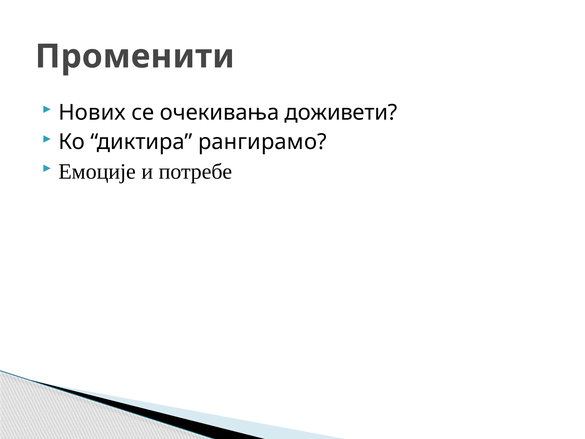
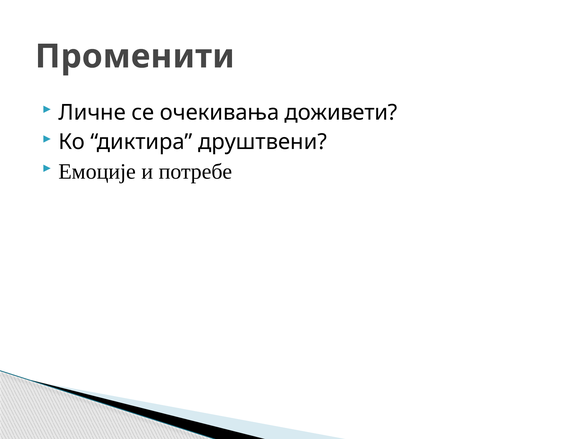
Нових: Нових -> Личне
рангирамо: рангирамо -> друштвени
